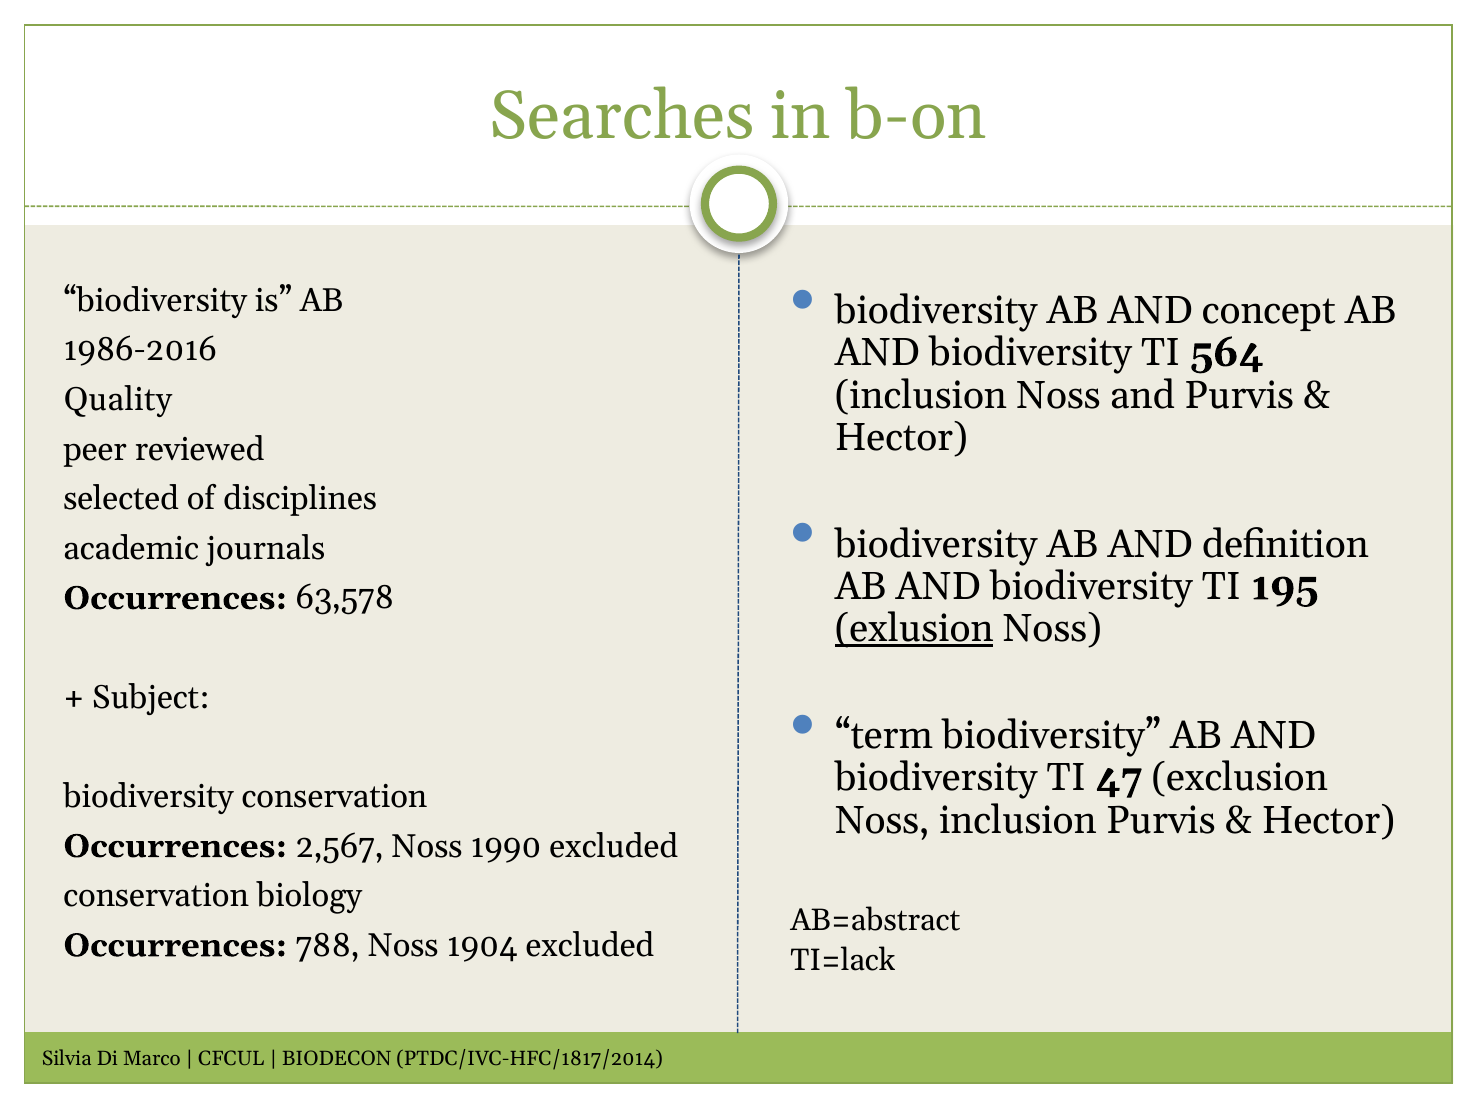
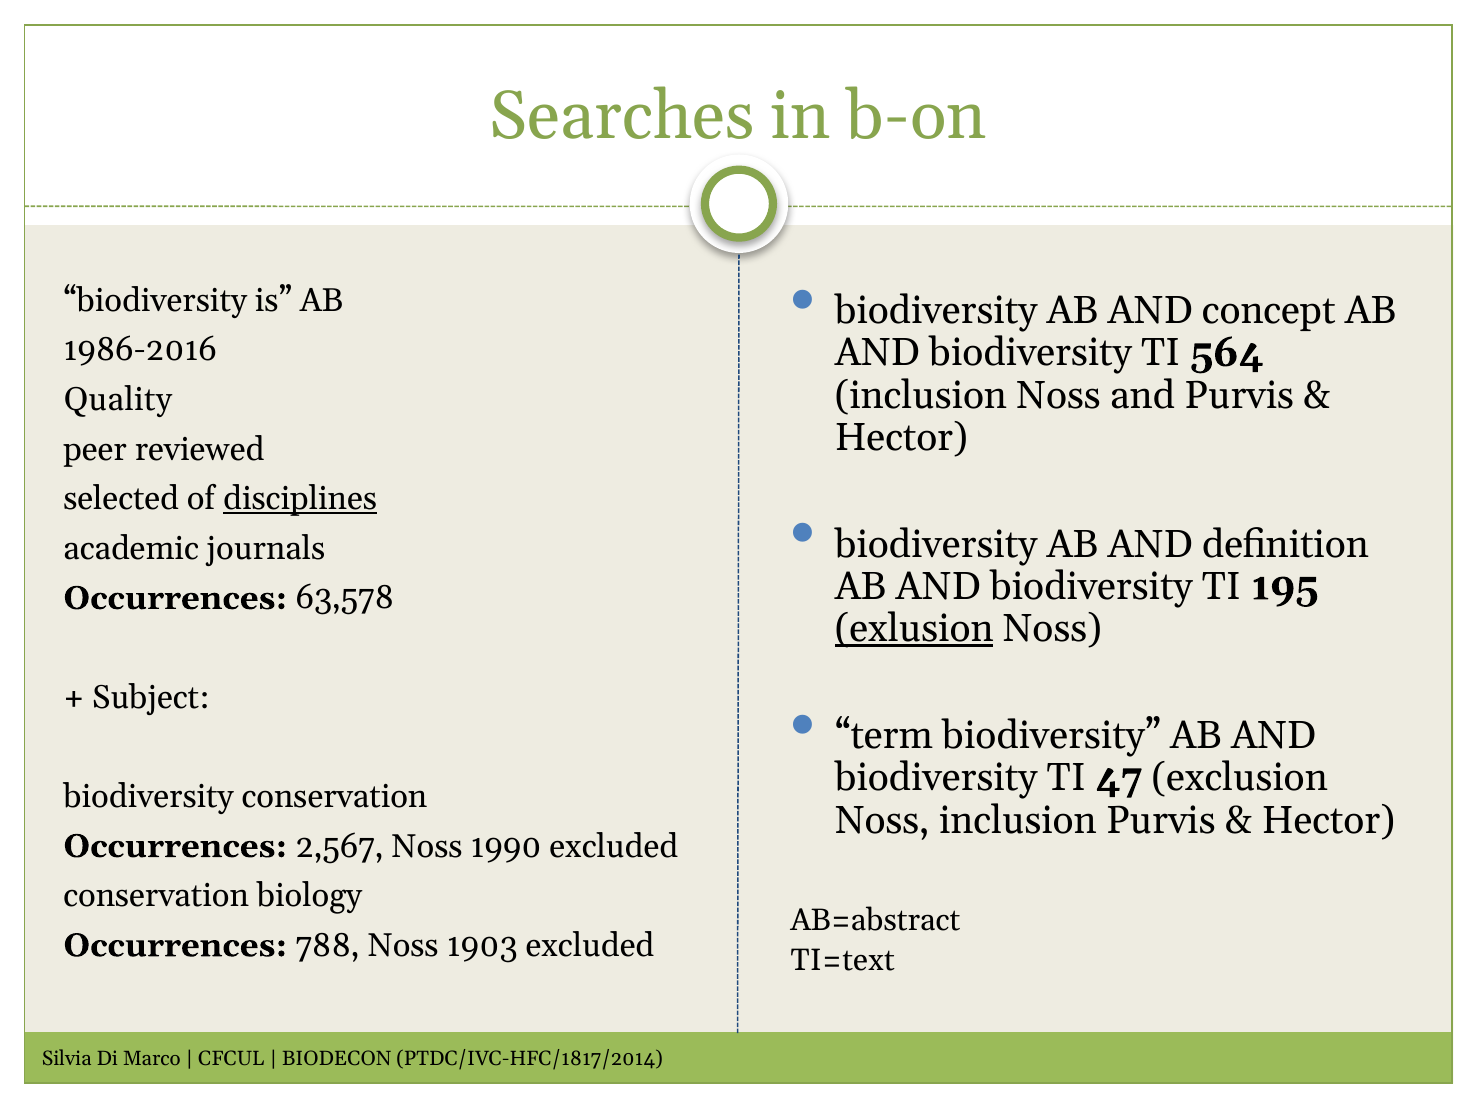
disciplines underline: none -> present
1904: 1904 -> 1903
TI=lack: TI=lack -> TI=text
